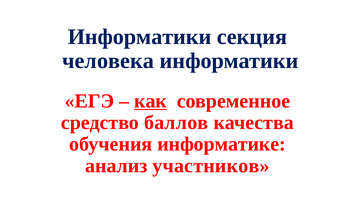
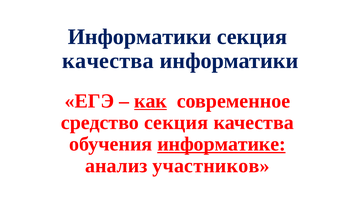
человека at (108, 61): человека -> качества
средство баллов: баллов -> секция
информатике underline: none -> present
